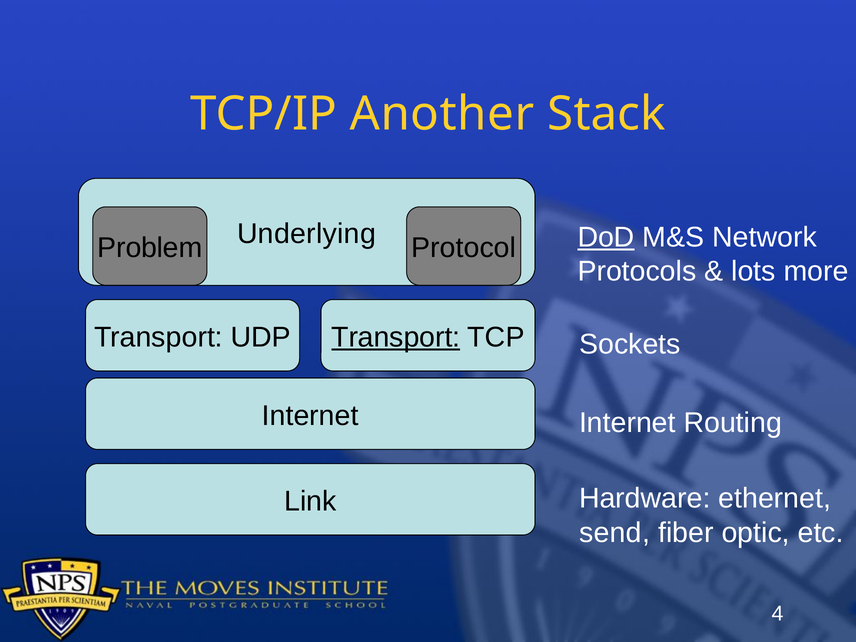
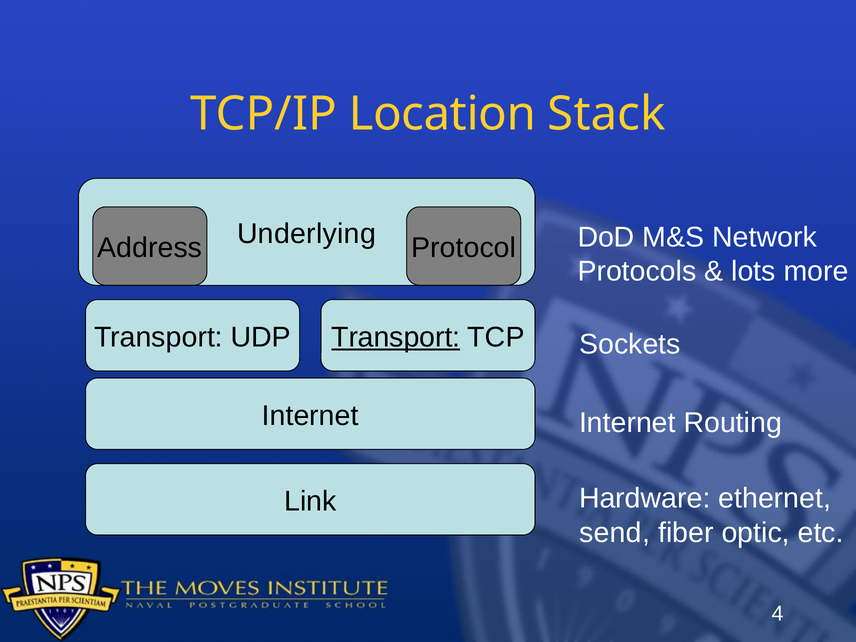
Another: Another -> Location
DoD underline: present -> none
Problem: Problem -> Address
